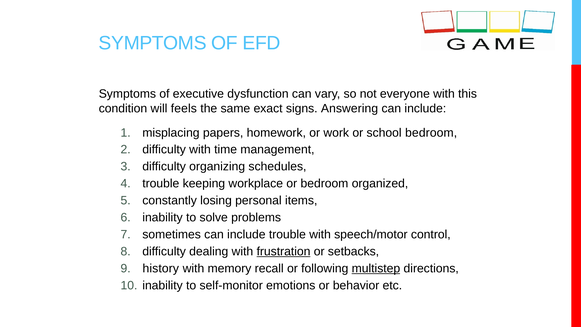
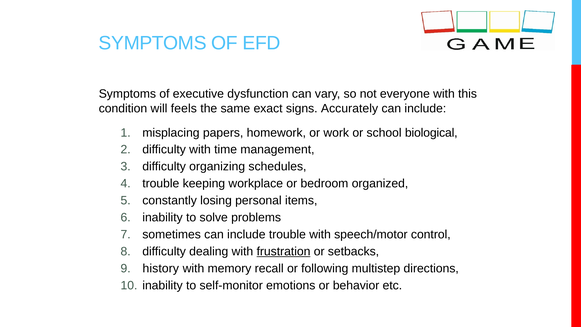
Answering: Answering -> Accurately
school bedroom: bedroom -> biological
multistep underline: present -> none
